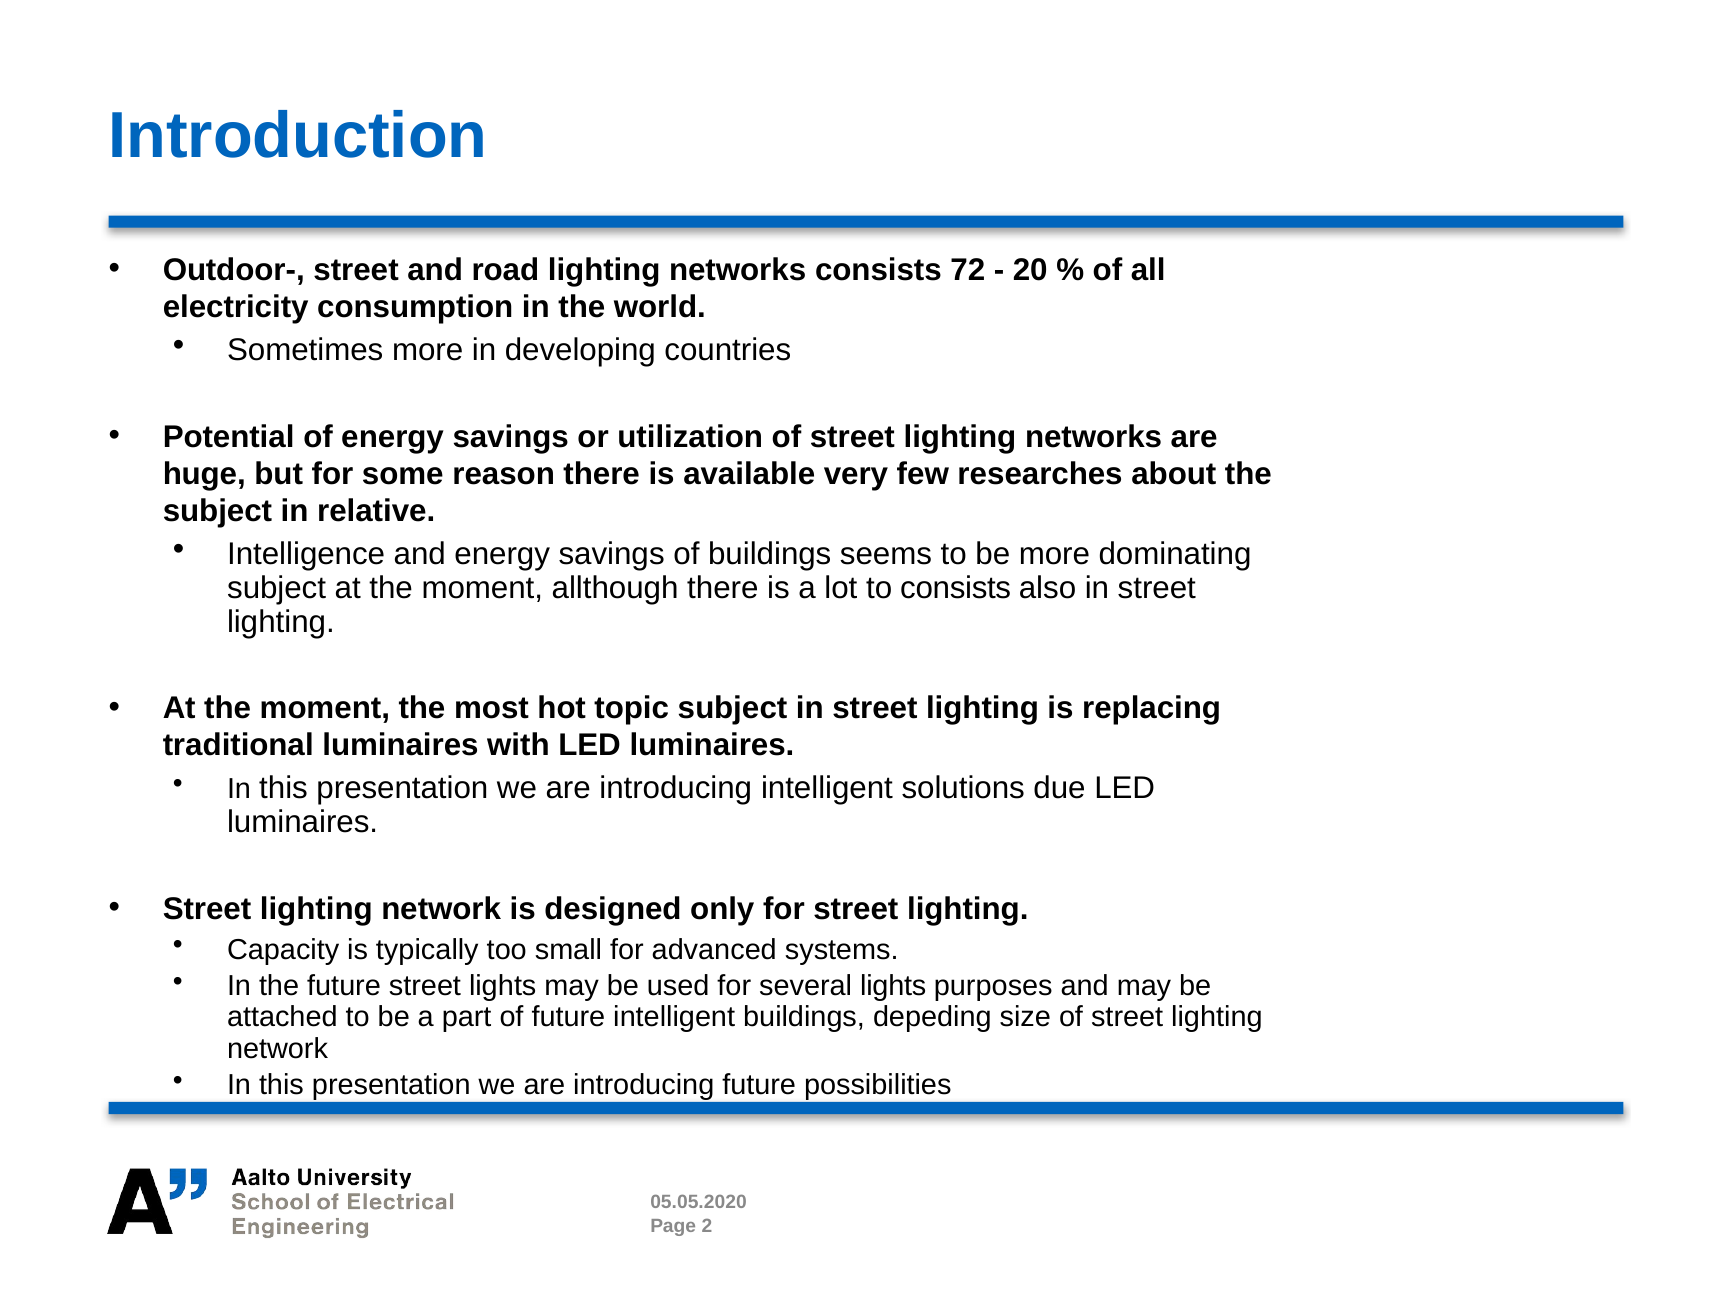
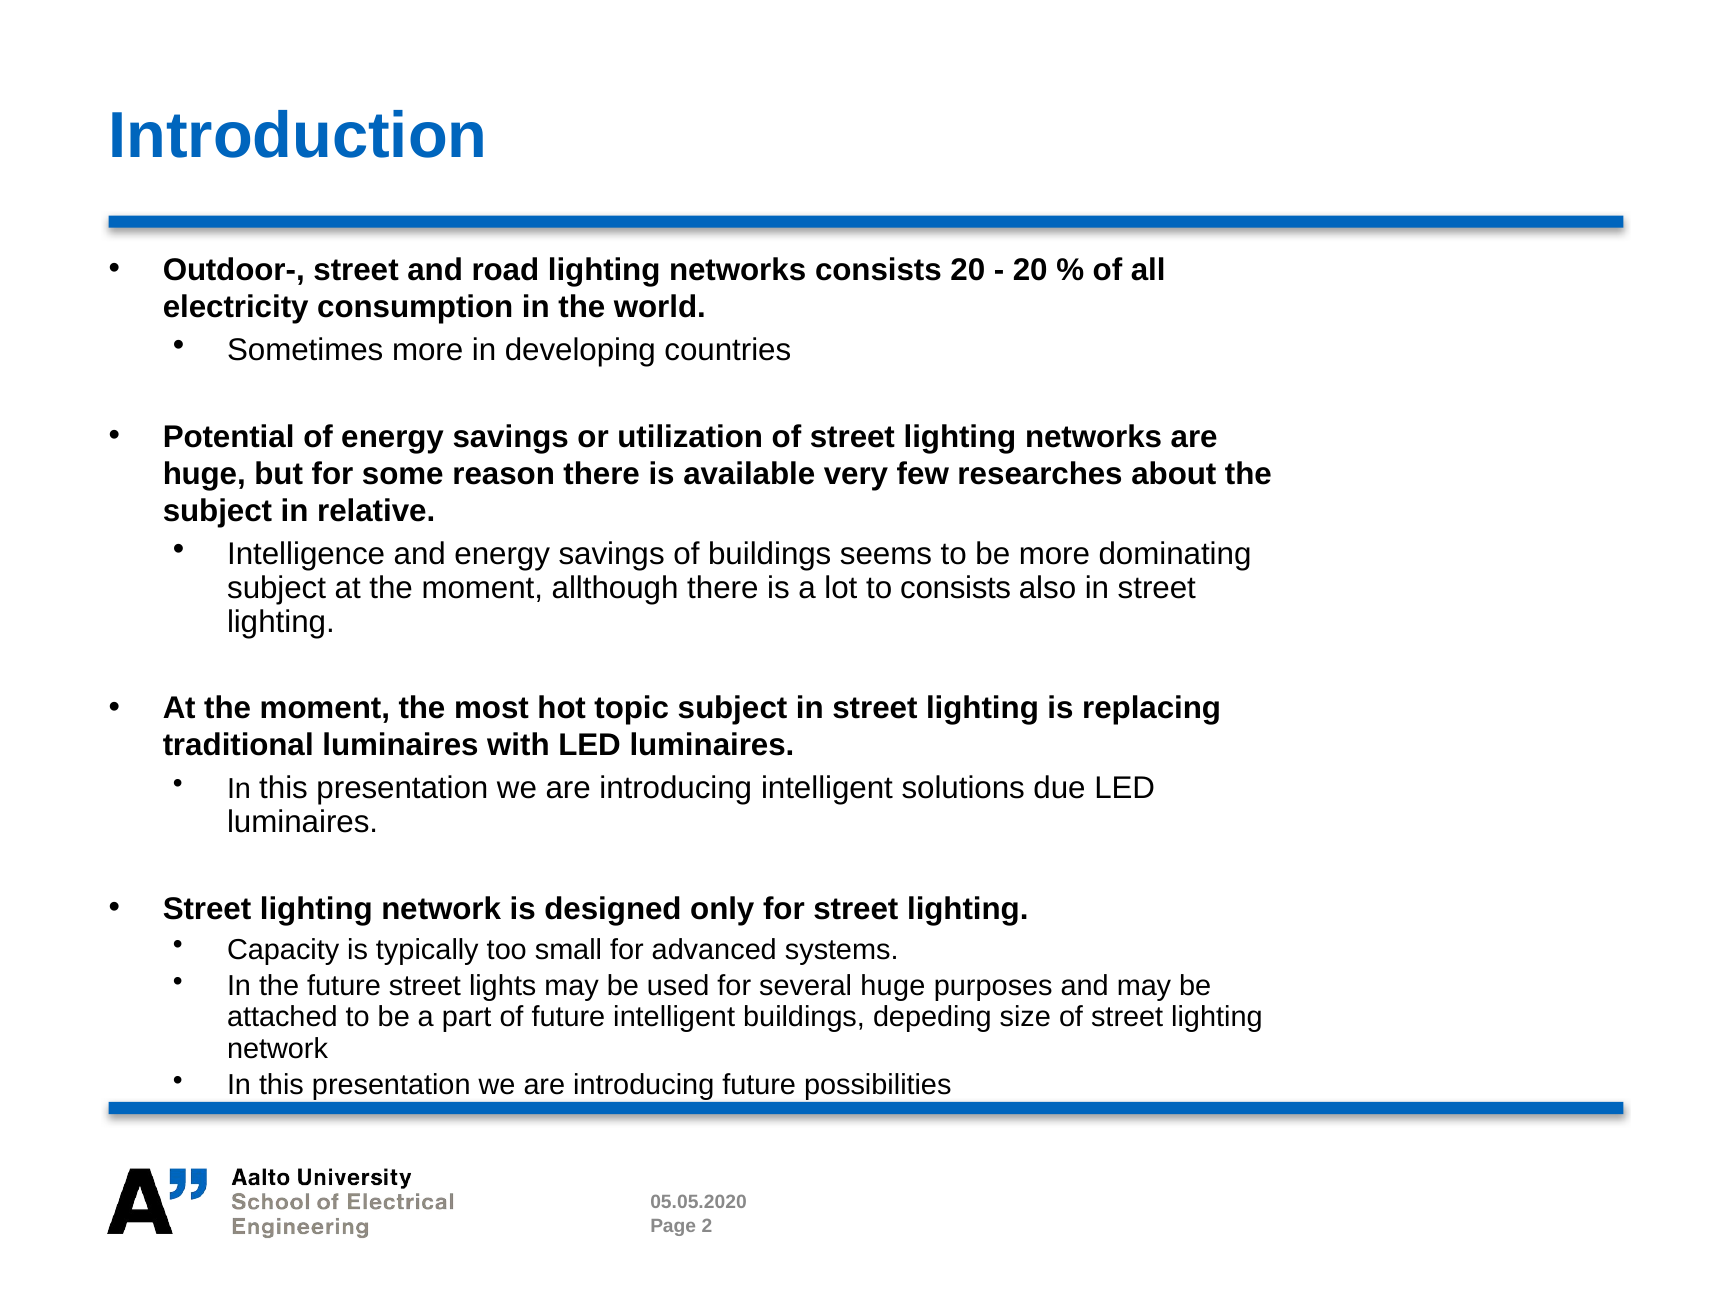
consists 72: 72 -> 20
several lights: lights -> huge
